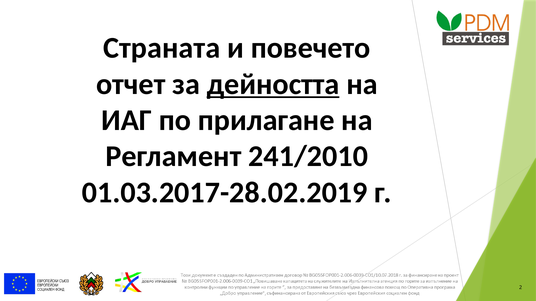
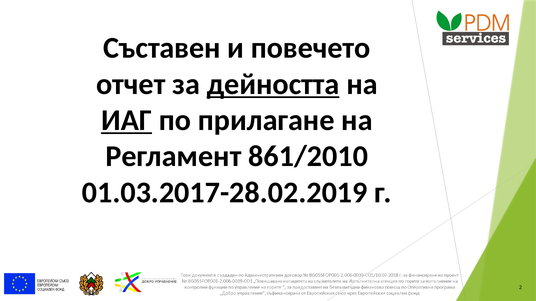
Страната: Страната -> Съставен
ИАГ underline: none -> present
241/2010: 241/2010 -> 861/2010
